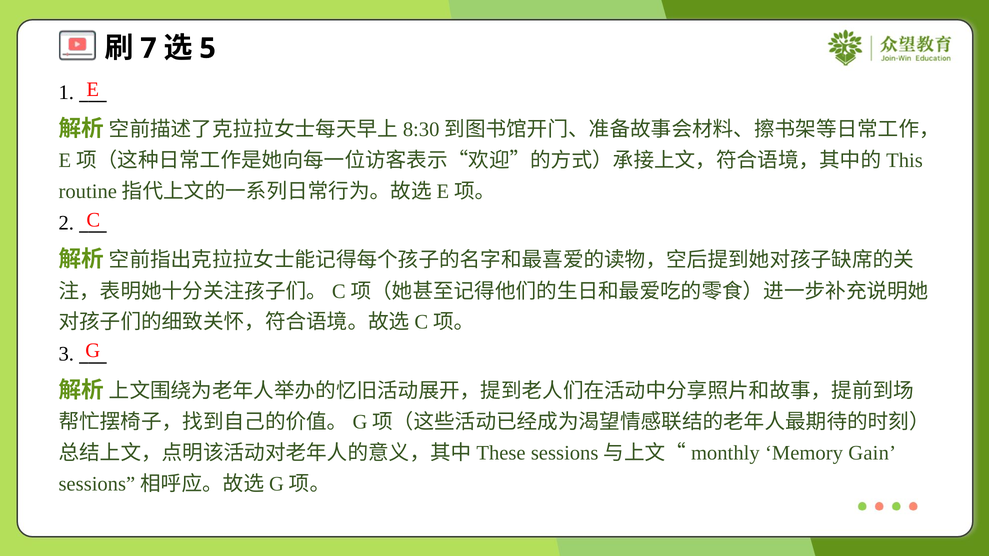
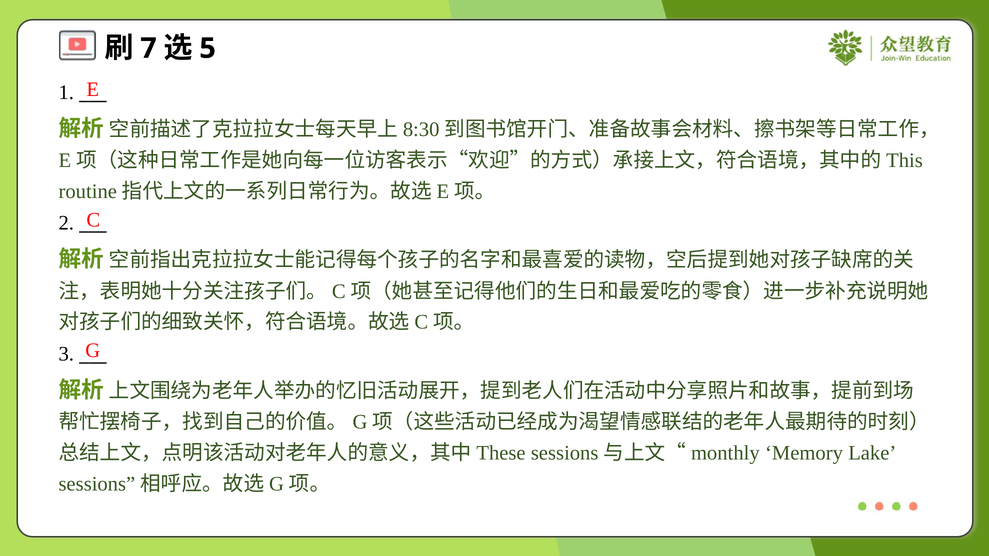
Gain: Gain -> Lake
